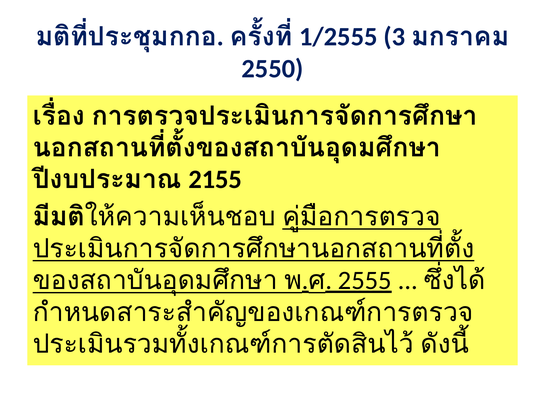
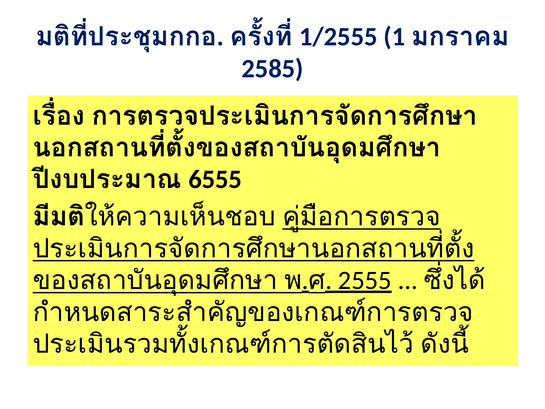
3: 3 -> 1
2550: 2550 -> 2585
2155: 2155 -> 6555
